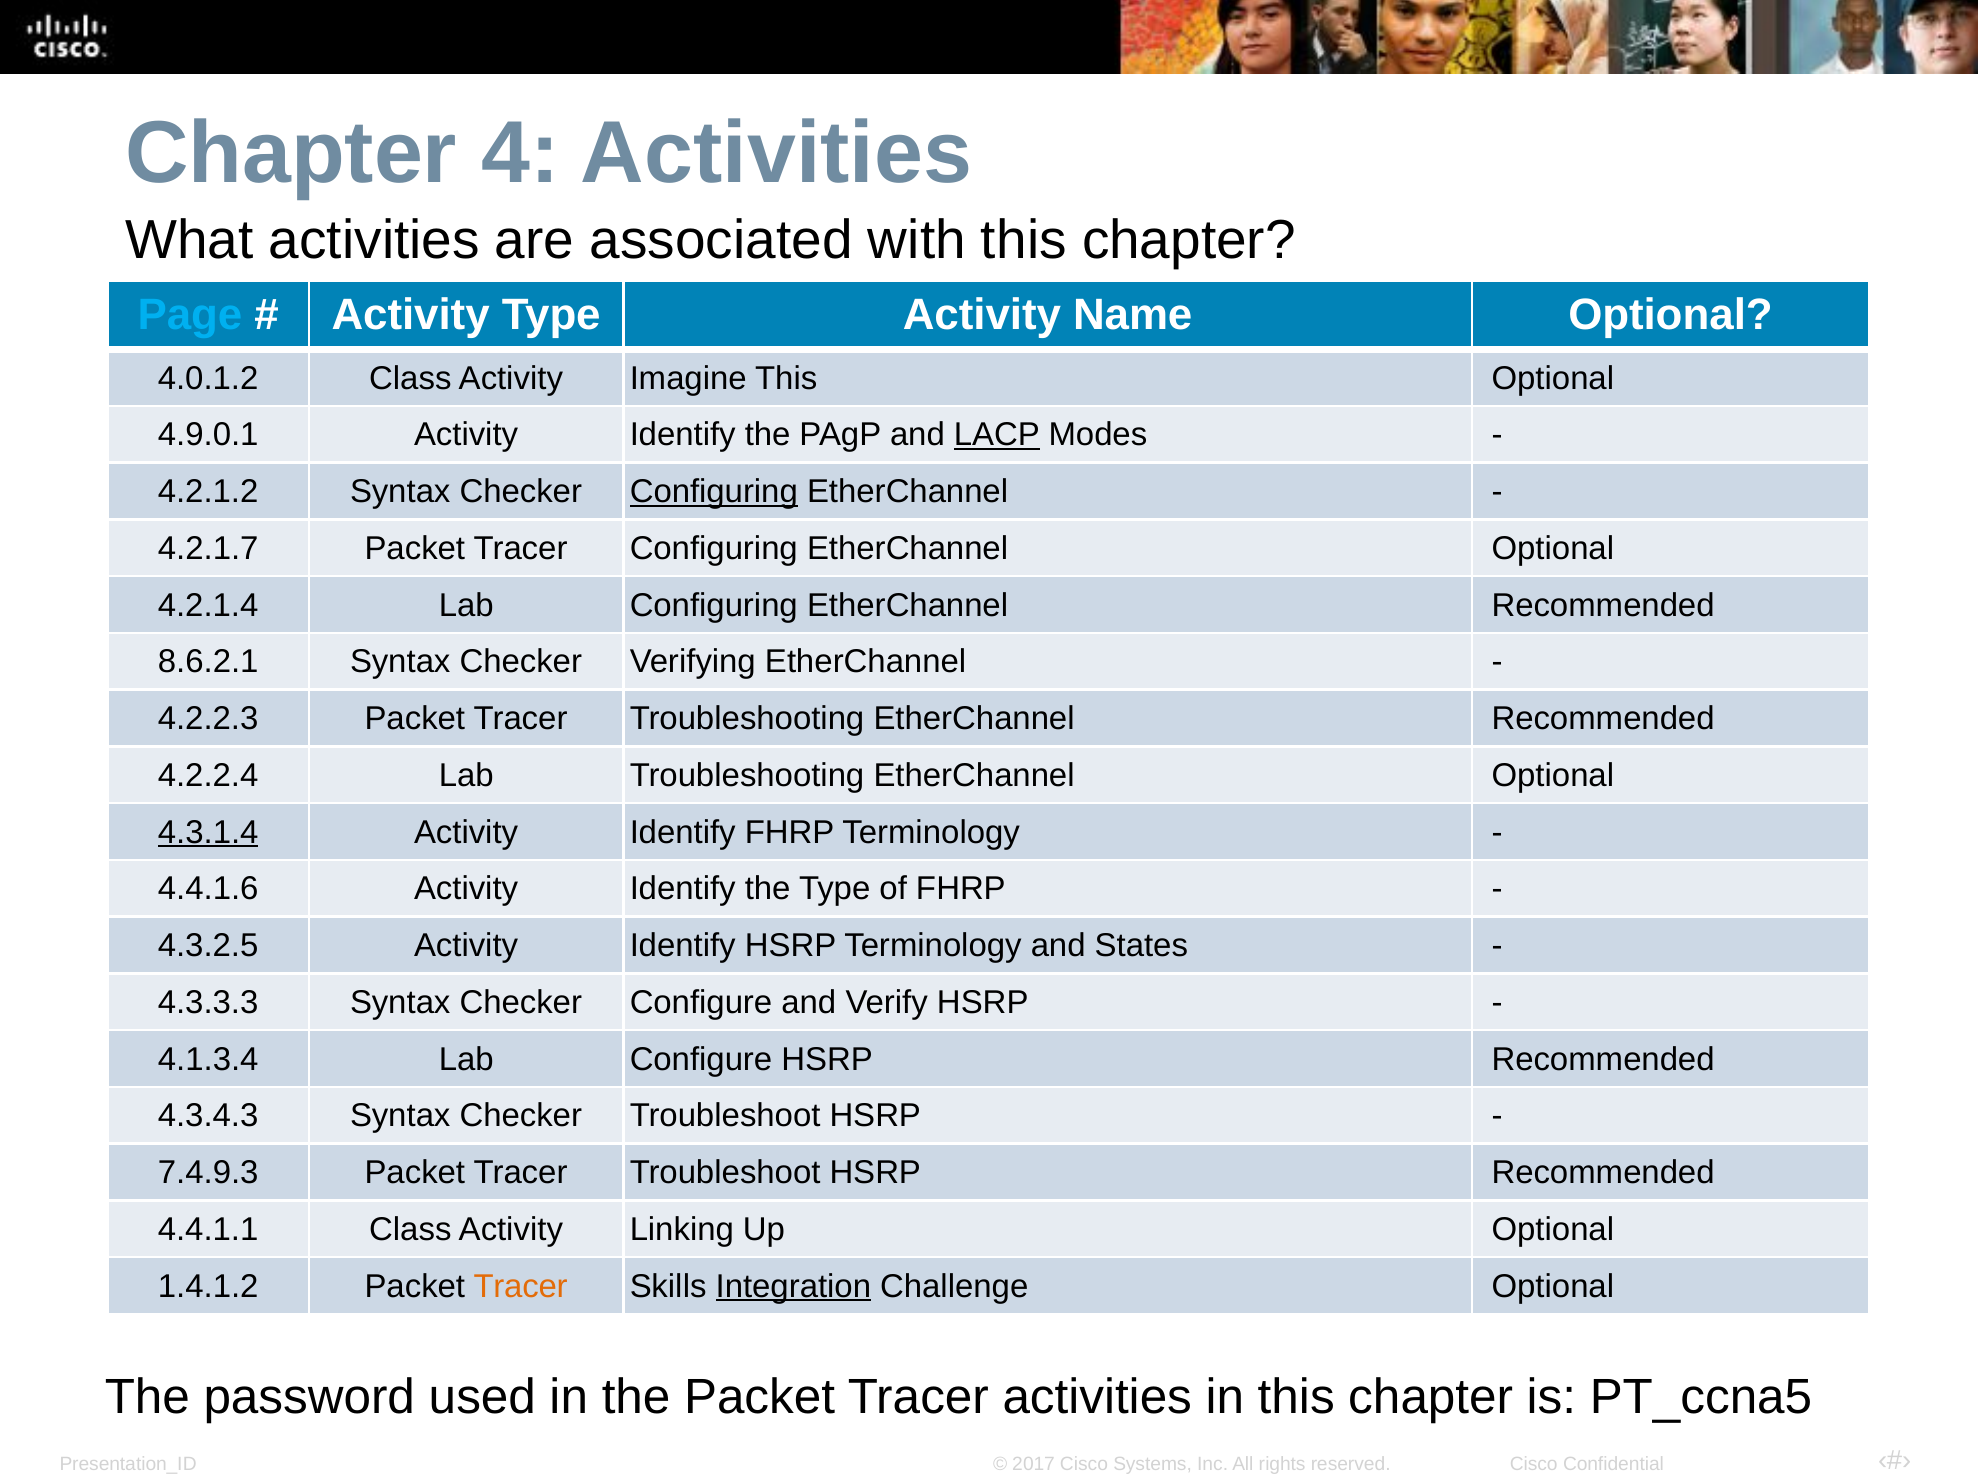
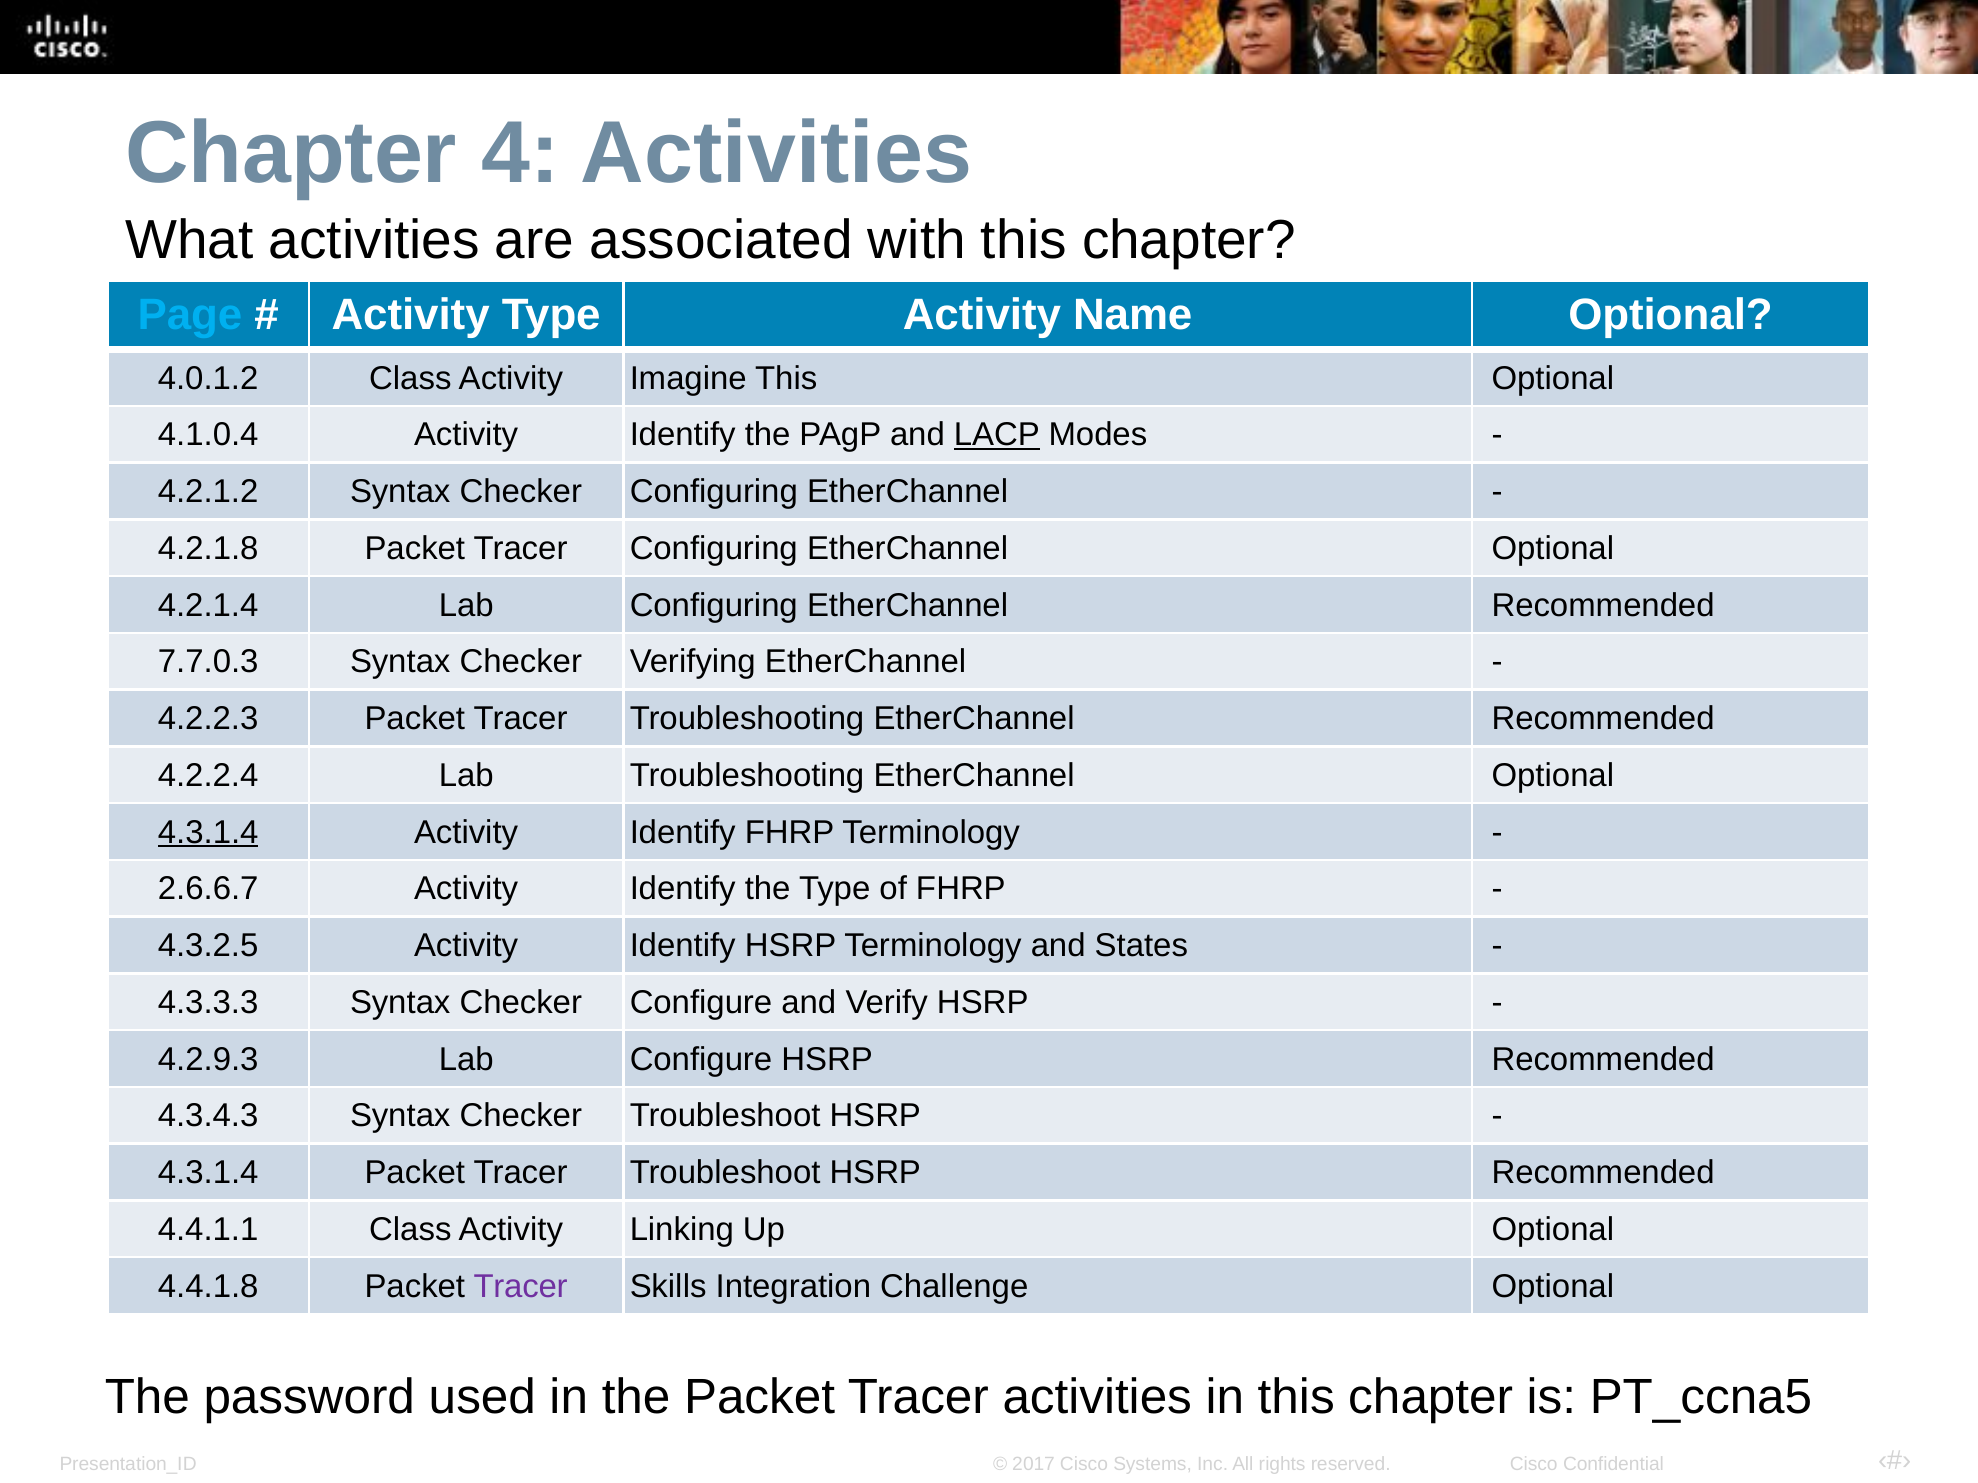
4.9.0.1: 4.9.0.1 -> 4.1.0.4
Configuring at (714, 492) underline: present -> none
4.2.1.7: 4.2.1.7 -> 4.2.1.8
8.6.2.1: 8.6.2.1 -> 7.7.0.3
4.4.1.6: 4.4.1.6 -> 2.6.6.7
4.1.3.4: 4.1.3.4 -> 4.2.9.3
7.4.9.3 at (208, 1173): 7.4.9.3 -> 4.3.1.4
1.4.1.2: 1.4.1.2 -> 4.4.1.8
Tracer at (521, 1287) colour: orange -> purple
Integration underline: present -> none
